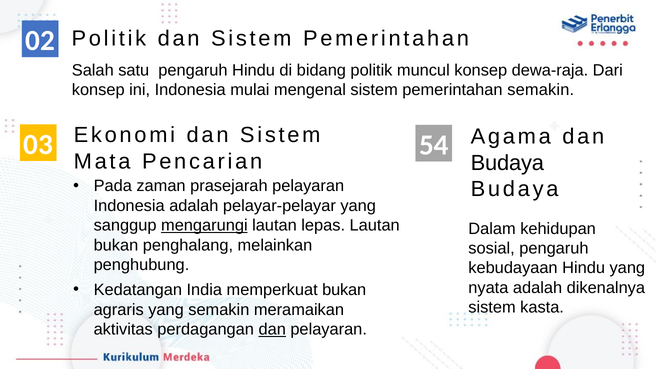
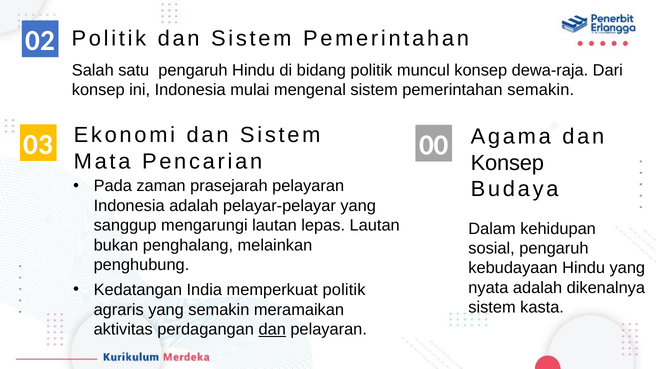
54: 54 -> 00
Budaya at (507, 163): Budaya -> Konsep
mengarungi underline: present -> none
memperkuat bukan: bukan -> politik
